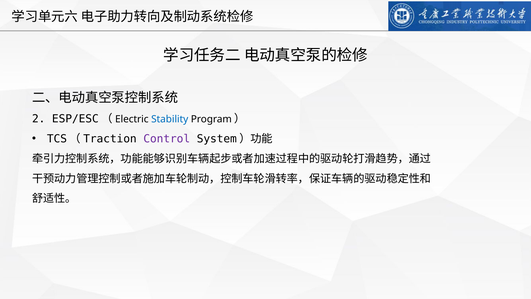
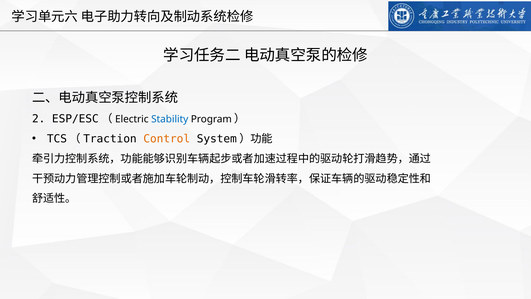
Control colour: purple -> orange
